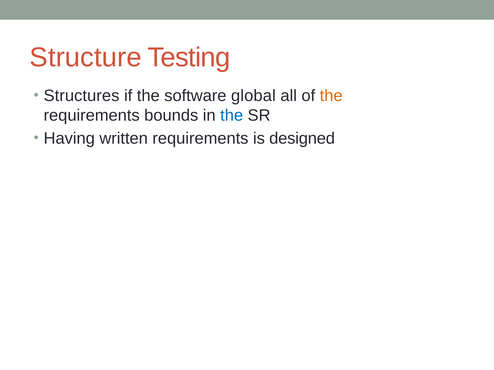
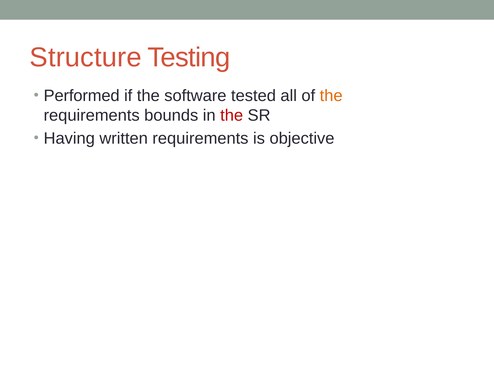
Structures: Structures -> Performed
global: global -> tested
the at (232, 116) colour: blue -> red
designed: designed -> objective
